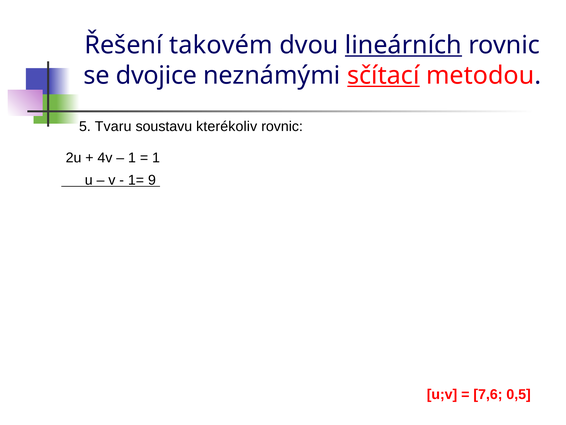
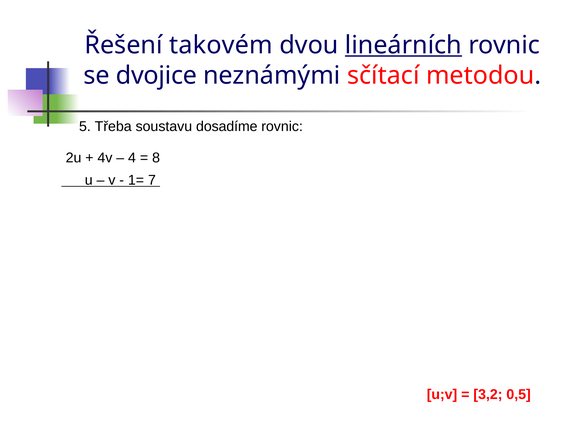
sčítací underline: present -> none
Tvaru: Tvaru -> Třeba
kterékoliv: kterékoliv -> dosadíme
1 at (132, 158): 1 -> 4
1 at (156, 158): 1 -> 8
9: 9 -> 7
7,6: 7,6 -> 3,2
